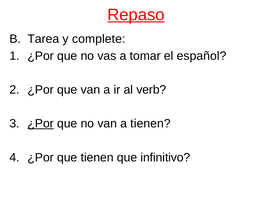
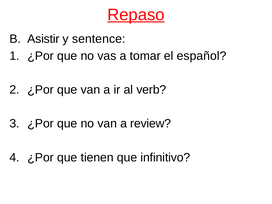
Tarea: Tarea -> Asistir
complete: complete -> sentence
¿Por at (41, 124) underline: present -> none
a tienen: tienen -> review
